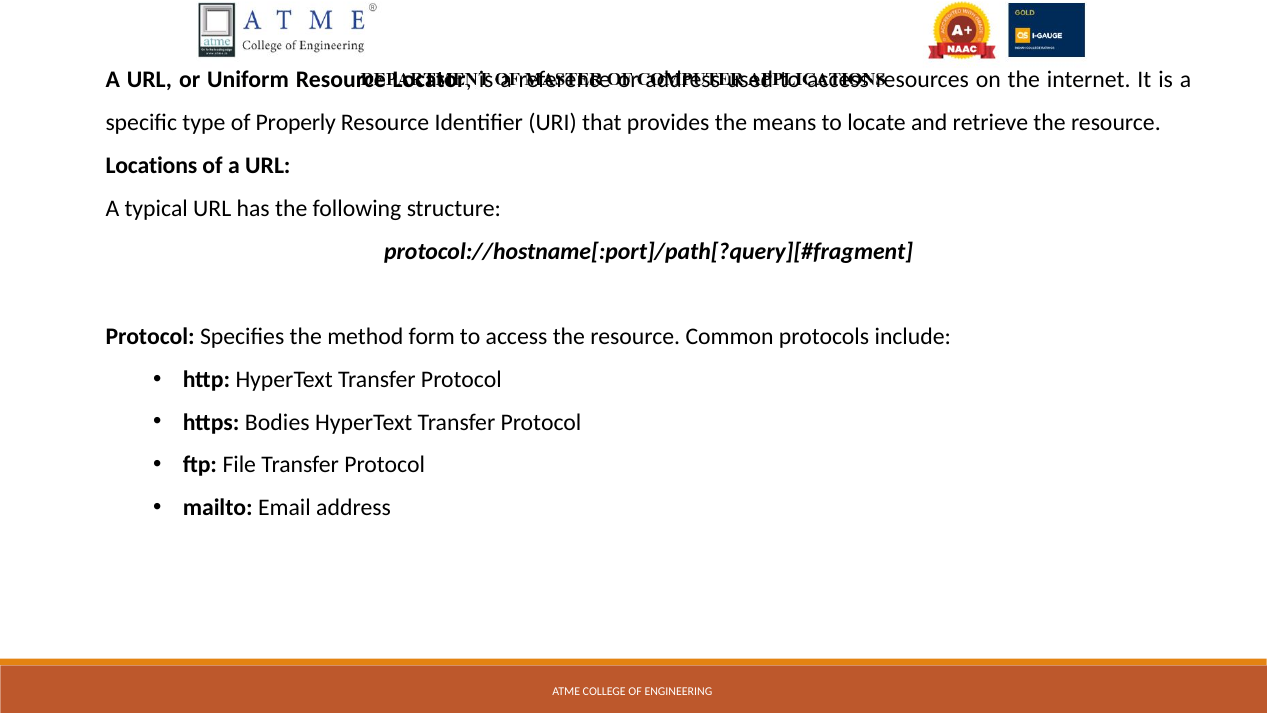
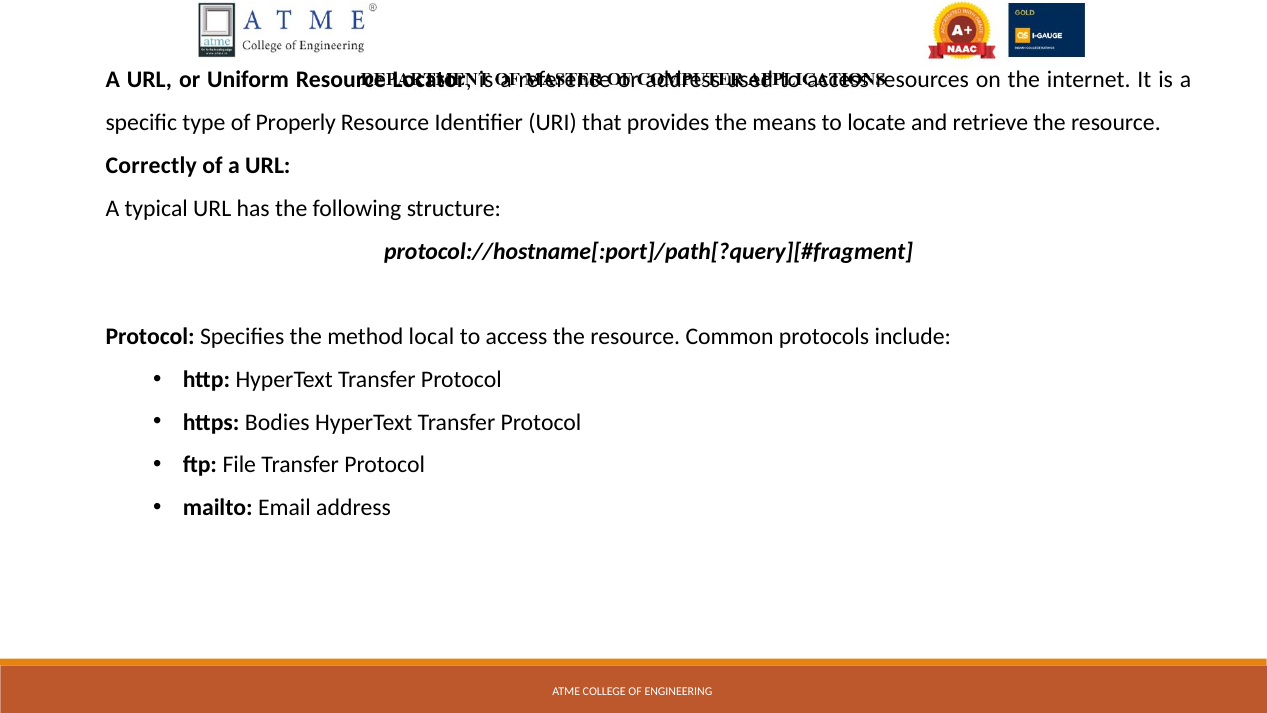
Locations: Locations -> Correctly
form: form -> local
